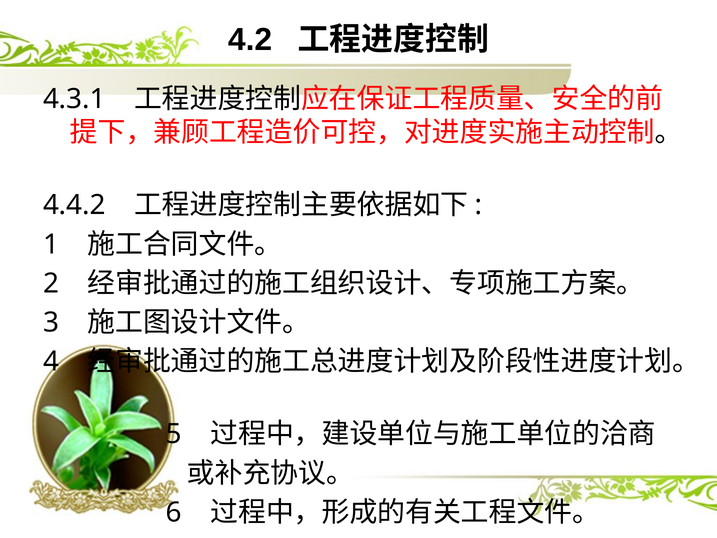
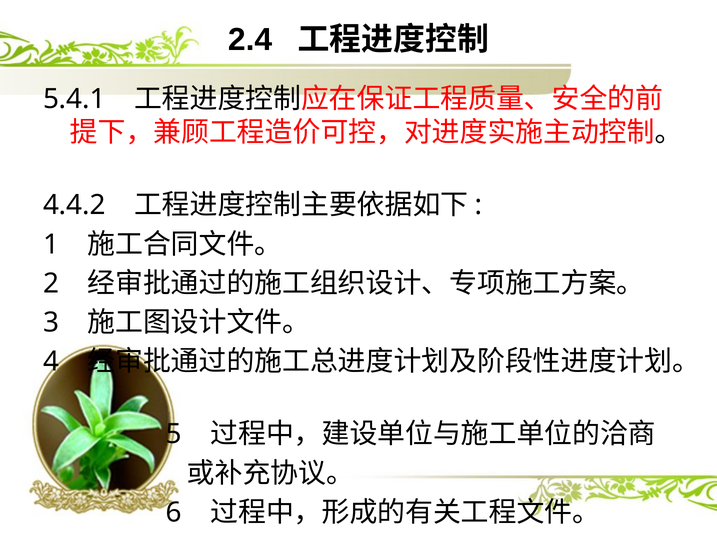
4.2: 4.2 -> 2.4
4.3.1: 4.3.1 -> 5.4.1
